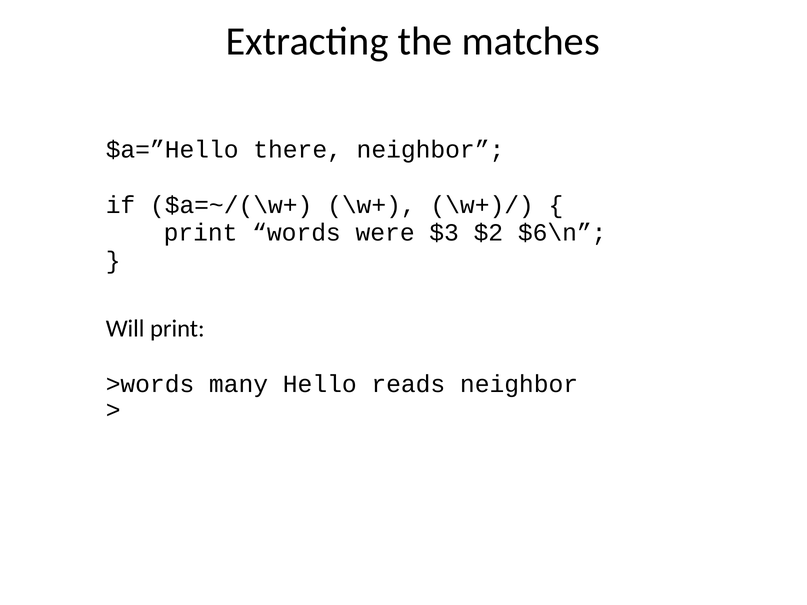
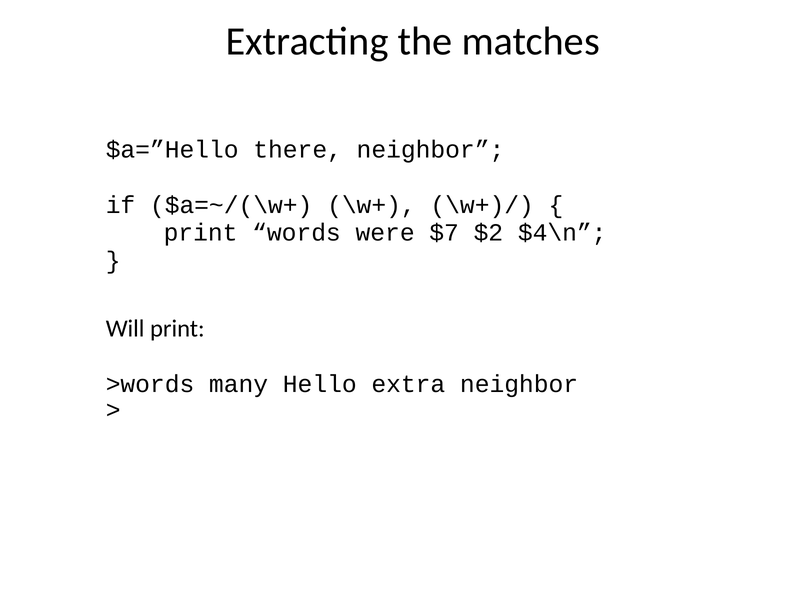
$3: $3 -> $7
$6\n: $6\n -> $4\n
reads: reads -> extra
